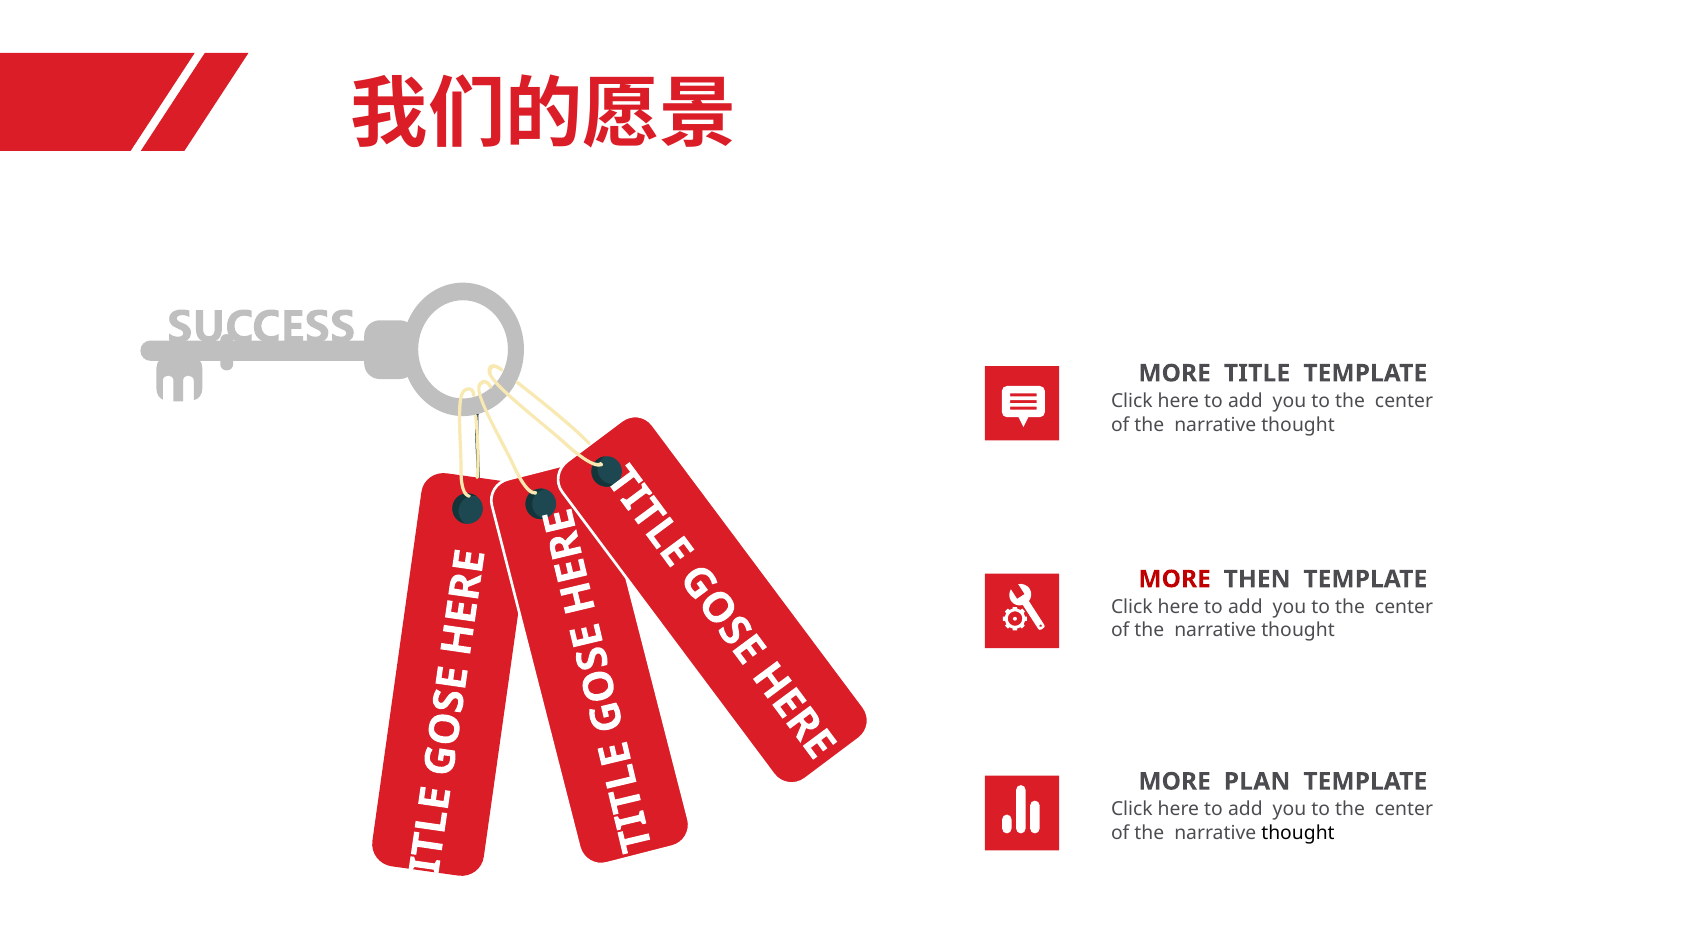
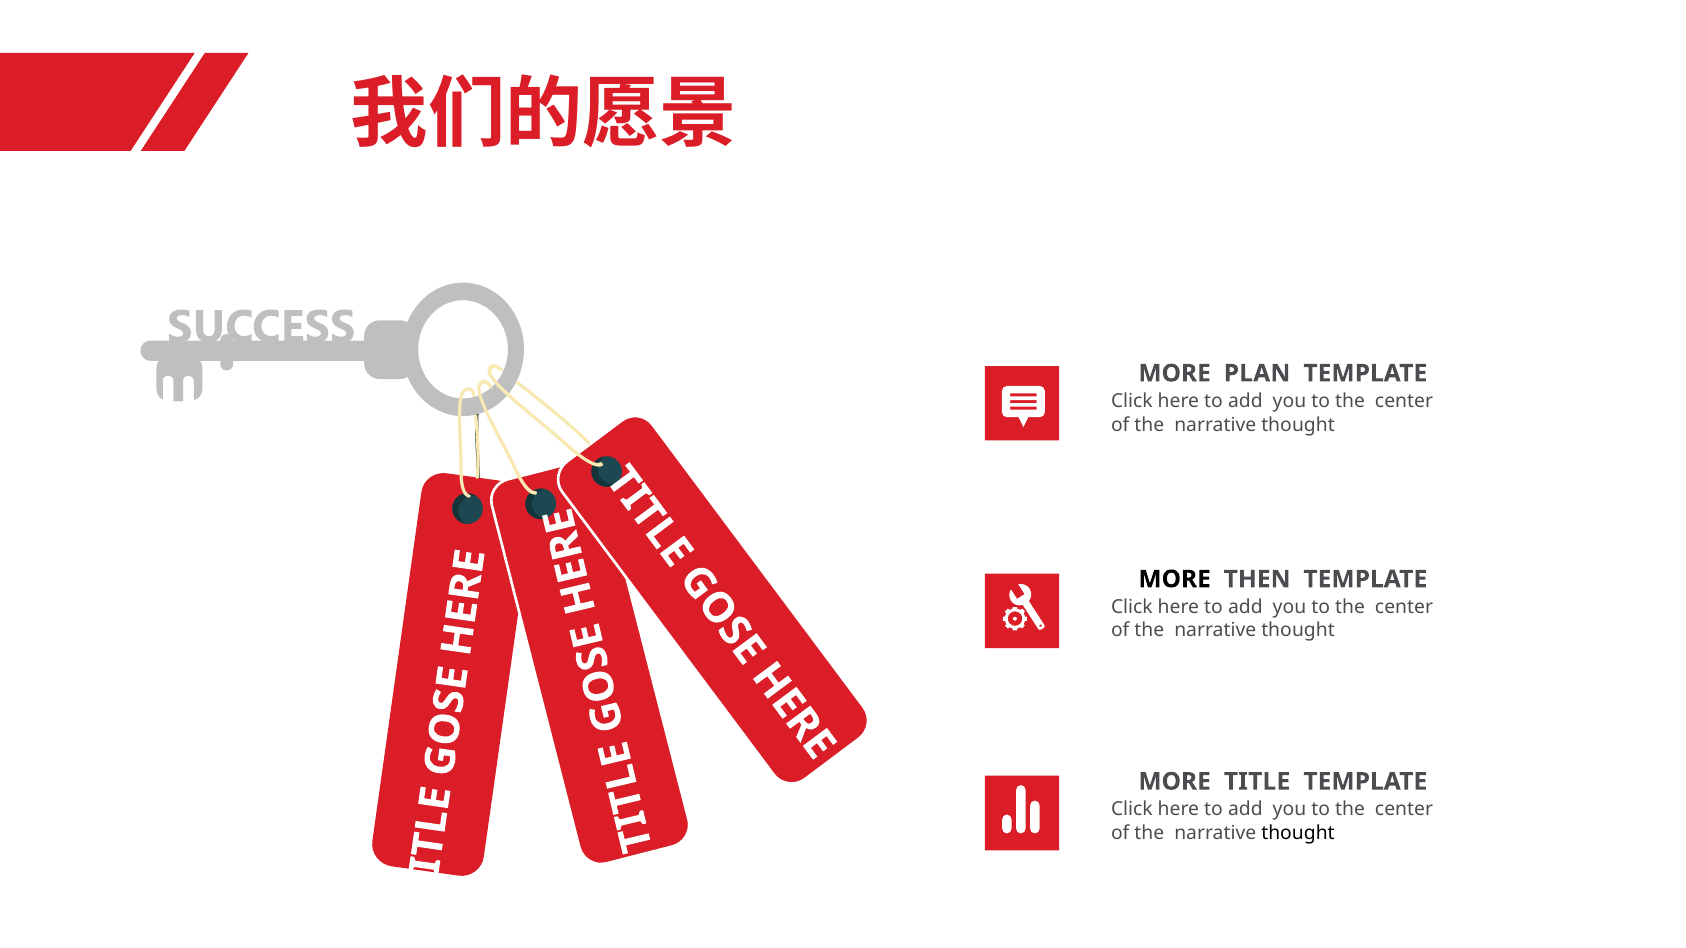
TITLE: TITLE -> PLAN
MORE at (1175, 579) colour: red -> black
PLAN: PLAN -> TITLE
